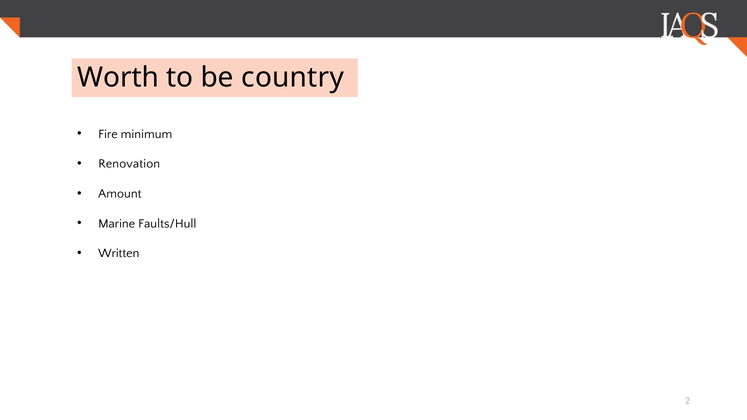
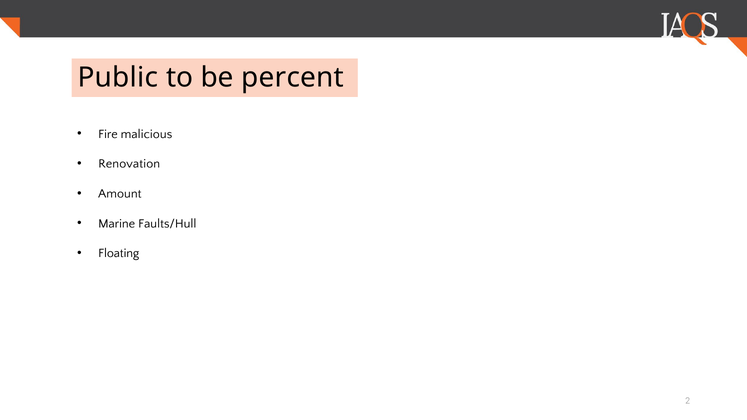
Worth: Worth -> Public
country: country -> percent
minimum: minimum -> malicious
Written: Written -> Floating
